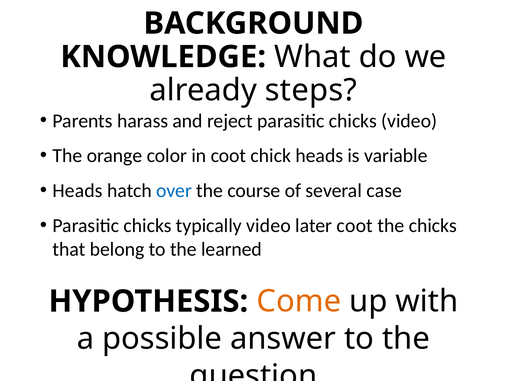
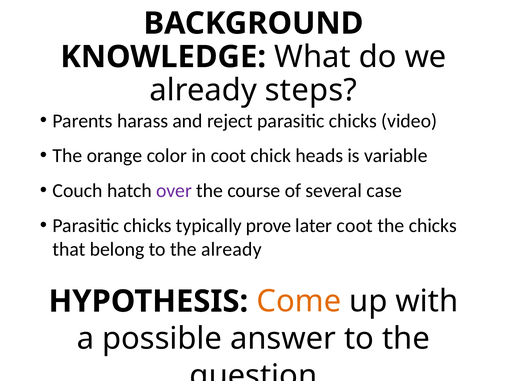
Heads at (78, 190): Heads -> Couch
over colour: blue -> purple
typically video: video -> prove
the learned: learned -> already
